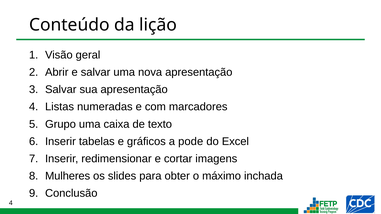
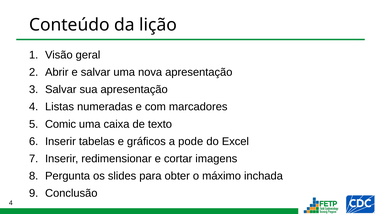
Grupo: Grupo -> Comic
Mulheres: Mulheres -> Pergunta
